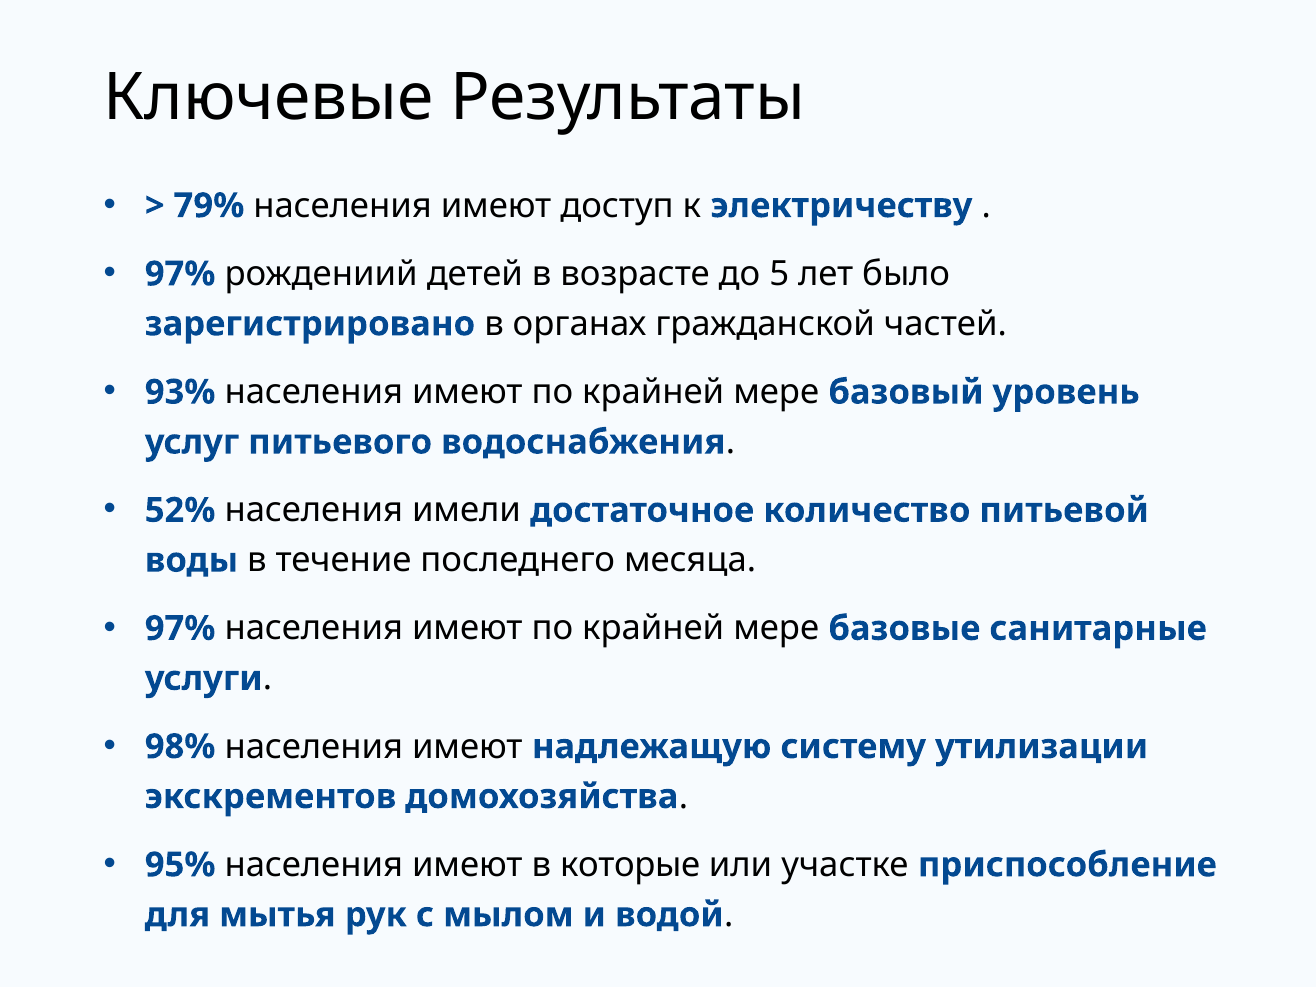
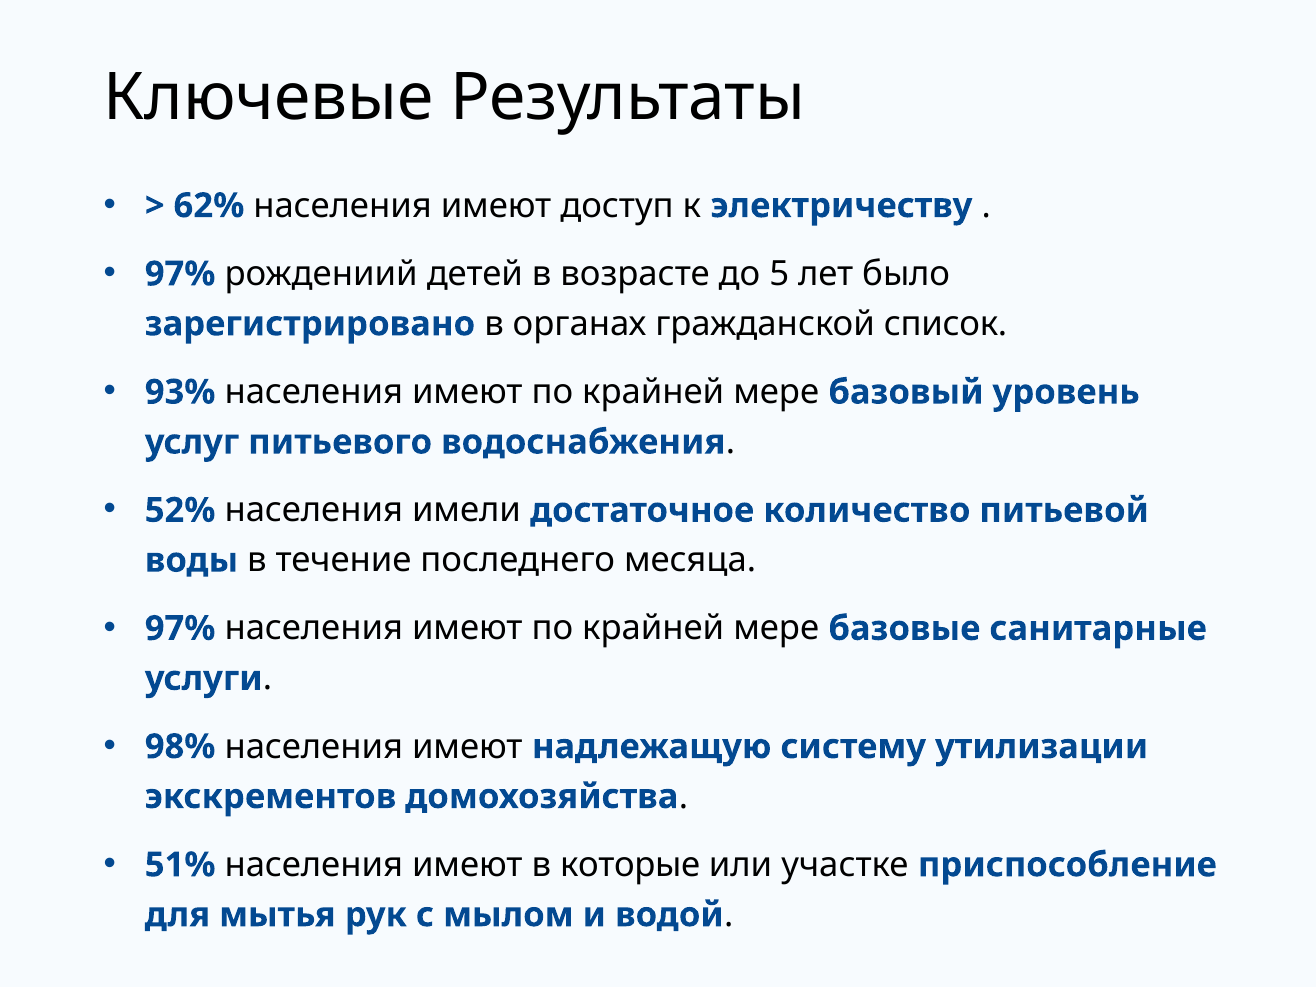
79%: 79% -> 62%
частей: частей -> список
95%: 95% -> 51%
